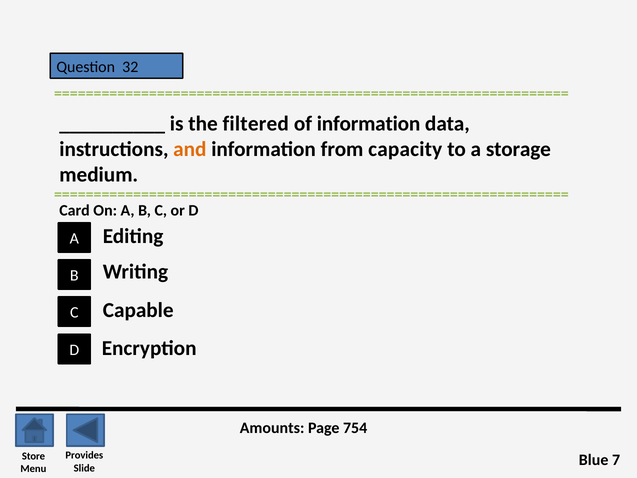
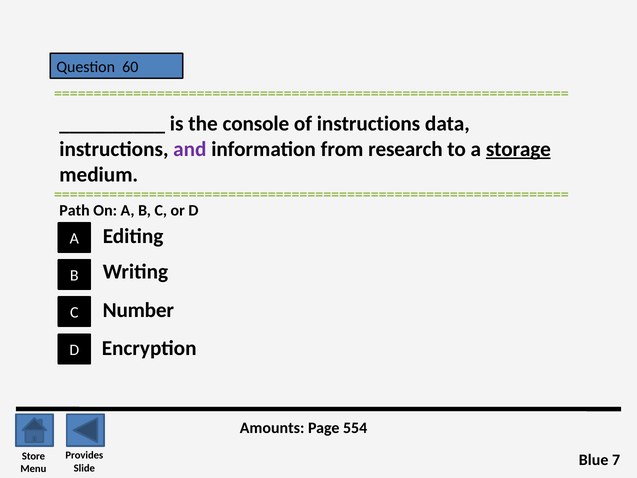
32: 32 -> 60
filtered: filtered -> console
of information: information -> instructions
and colour: orange -> purple
capacity: capacity -> research
storage underline: none -> present
Card: Card -> Path
Capable: Capable -> Number
754: 754 -> 554
